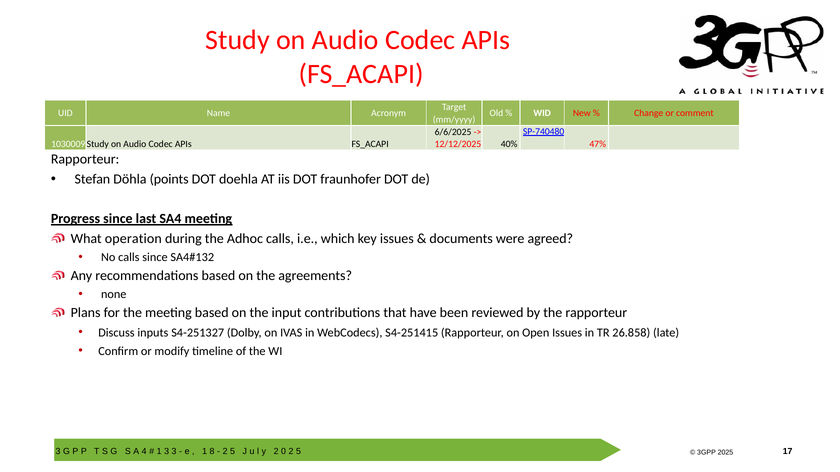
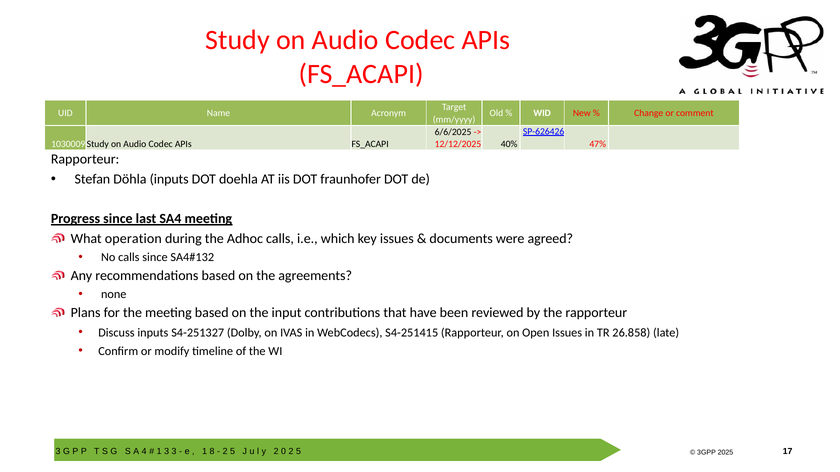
SP-740480: SP-740480 -> SP-626426
Döhla points: points -> inputs
